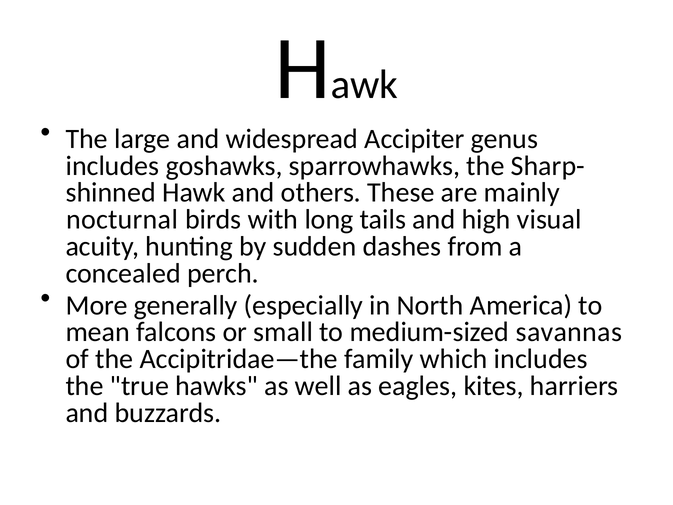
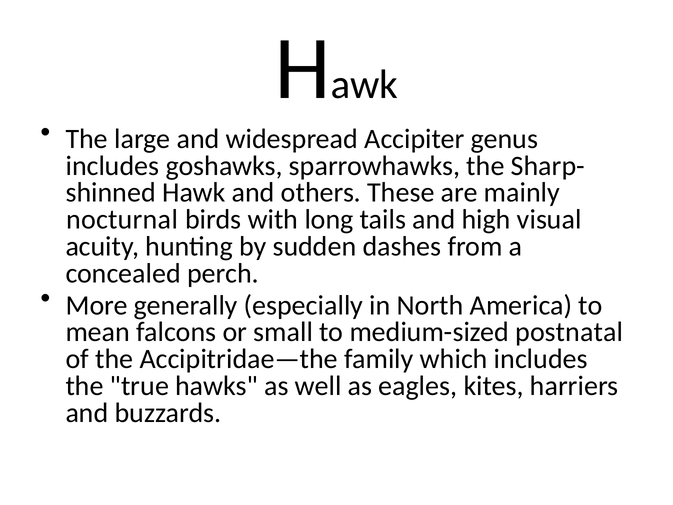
savannas: savannas -> postnatal
